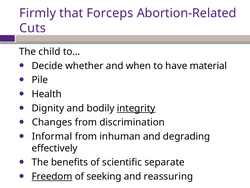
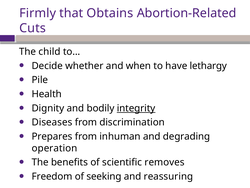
Forceps: Forceps -> Obtains
material: material -> lethargy
Changes: Changes -> Diseases
Informal: Informal -> Prepares
effectively: effectively -> operation
separate: separate -> removes
Freedom underline: present -> none
